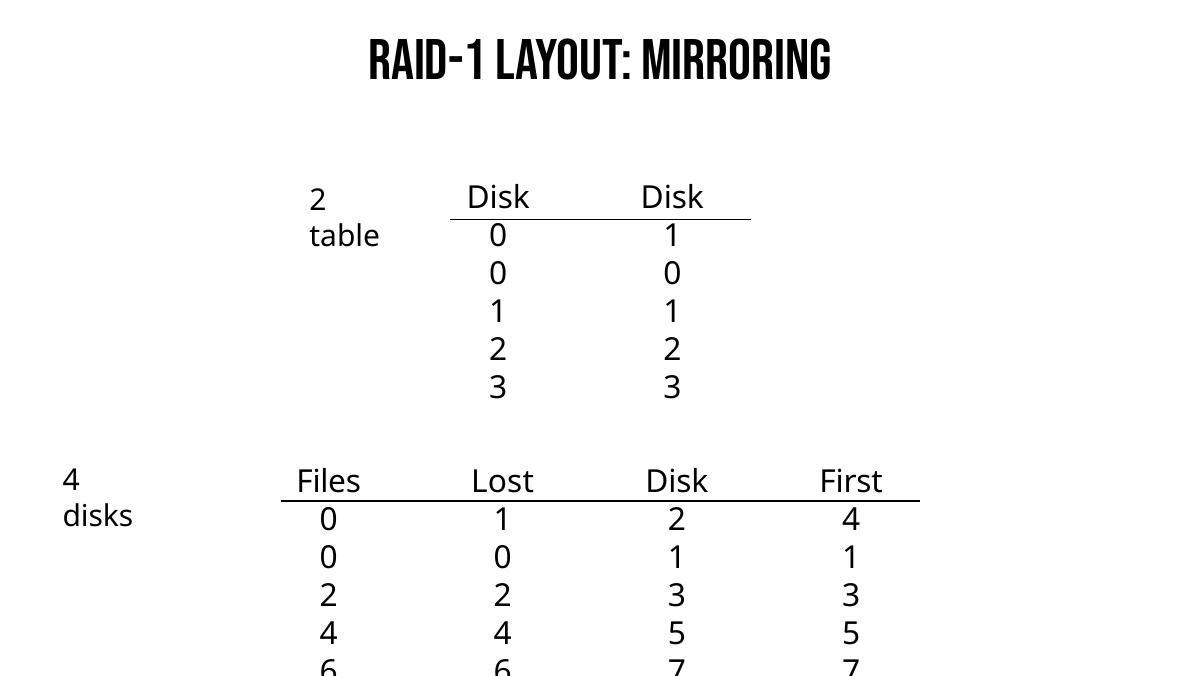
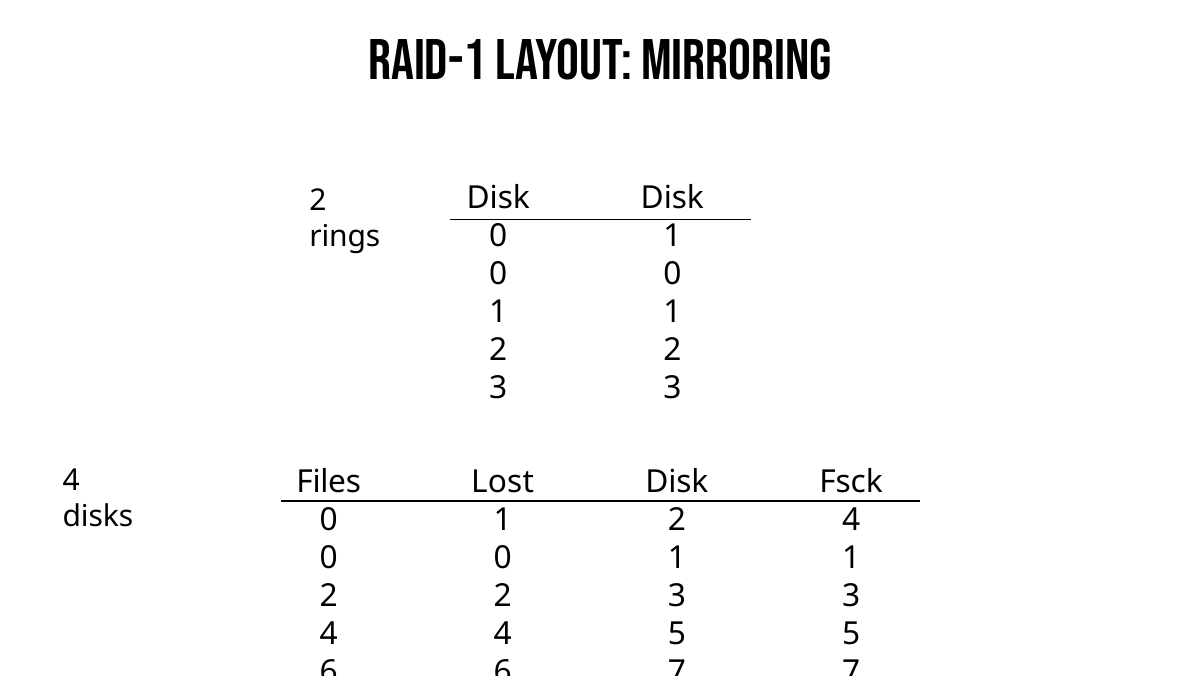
table: table -> rings
First: First -> Fsck
